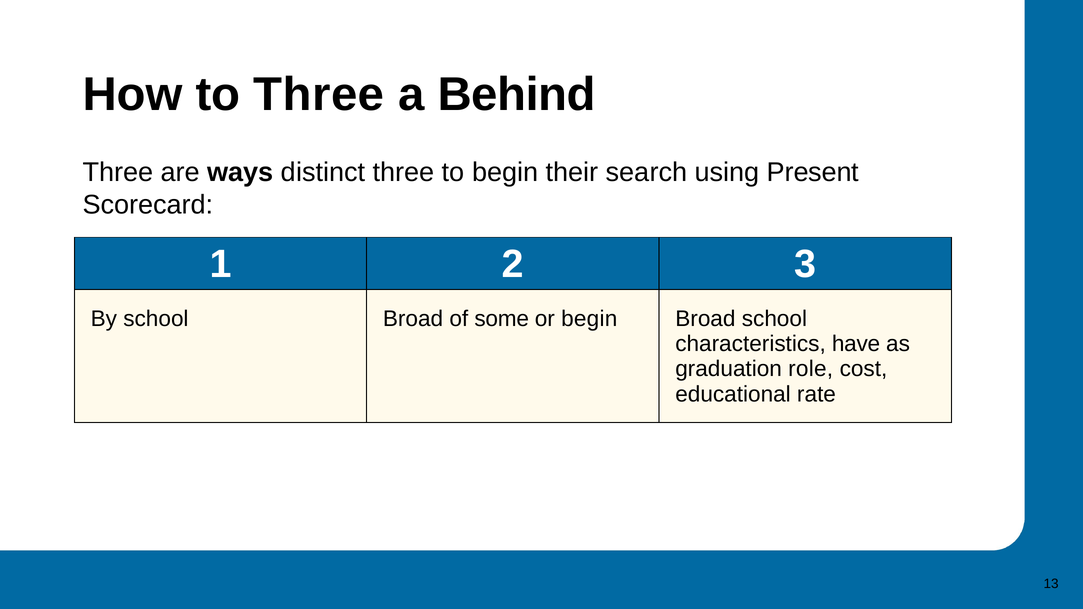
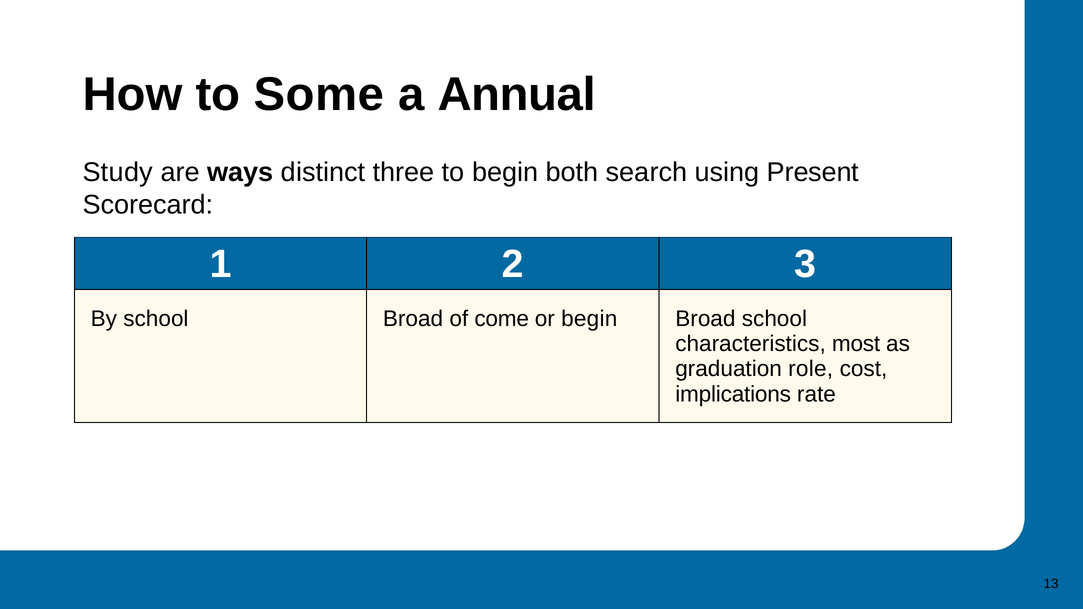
to Three: Three -> Some
Behind: Behind -> Annual
Three at (118, 172): Three -> Study
their: their -> both
some: some -> come
have: have -> most
educational: educational -> implications
